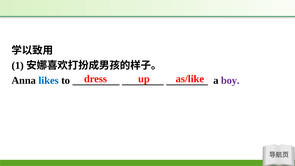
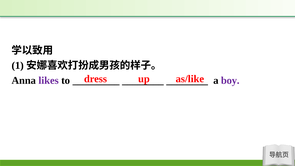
likes colour: blue -> purple
